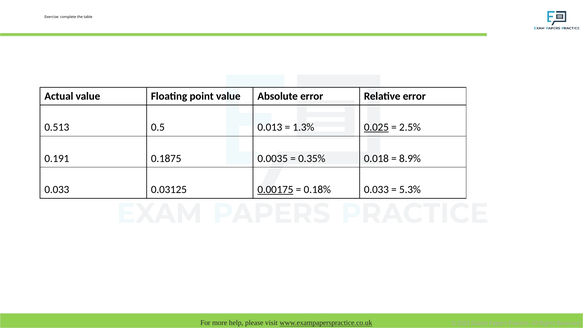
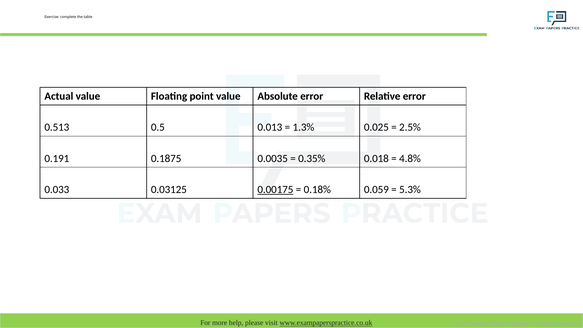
0.025 underline: present -> none
8.9%: 8.9% -> 4.8%
0.18% 0.033: 0.033 -> 0.059
